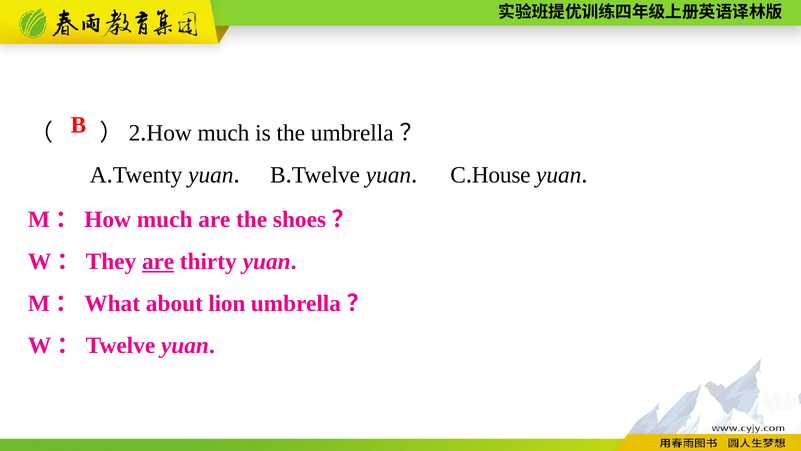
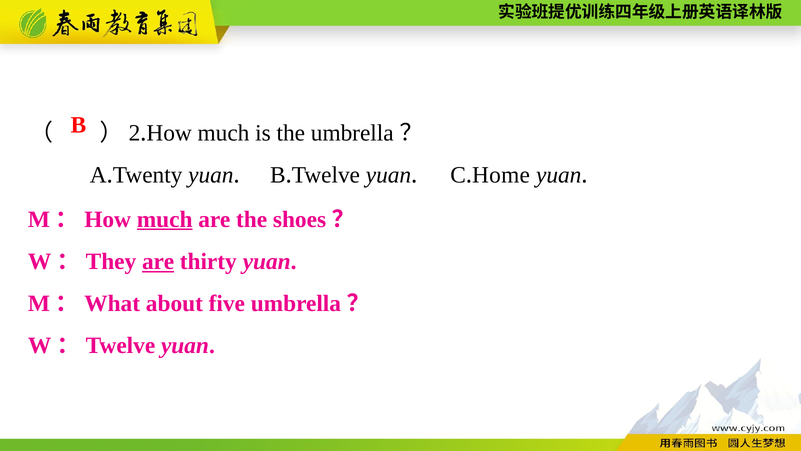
House: House -> Home
much at (165, 219) underline: none -> present
lion: lion -> five
